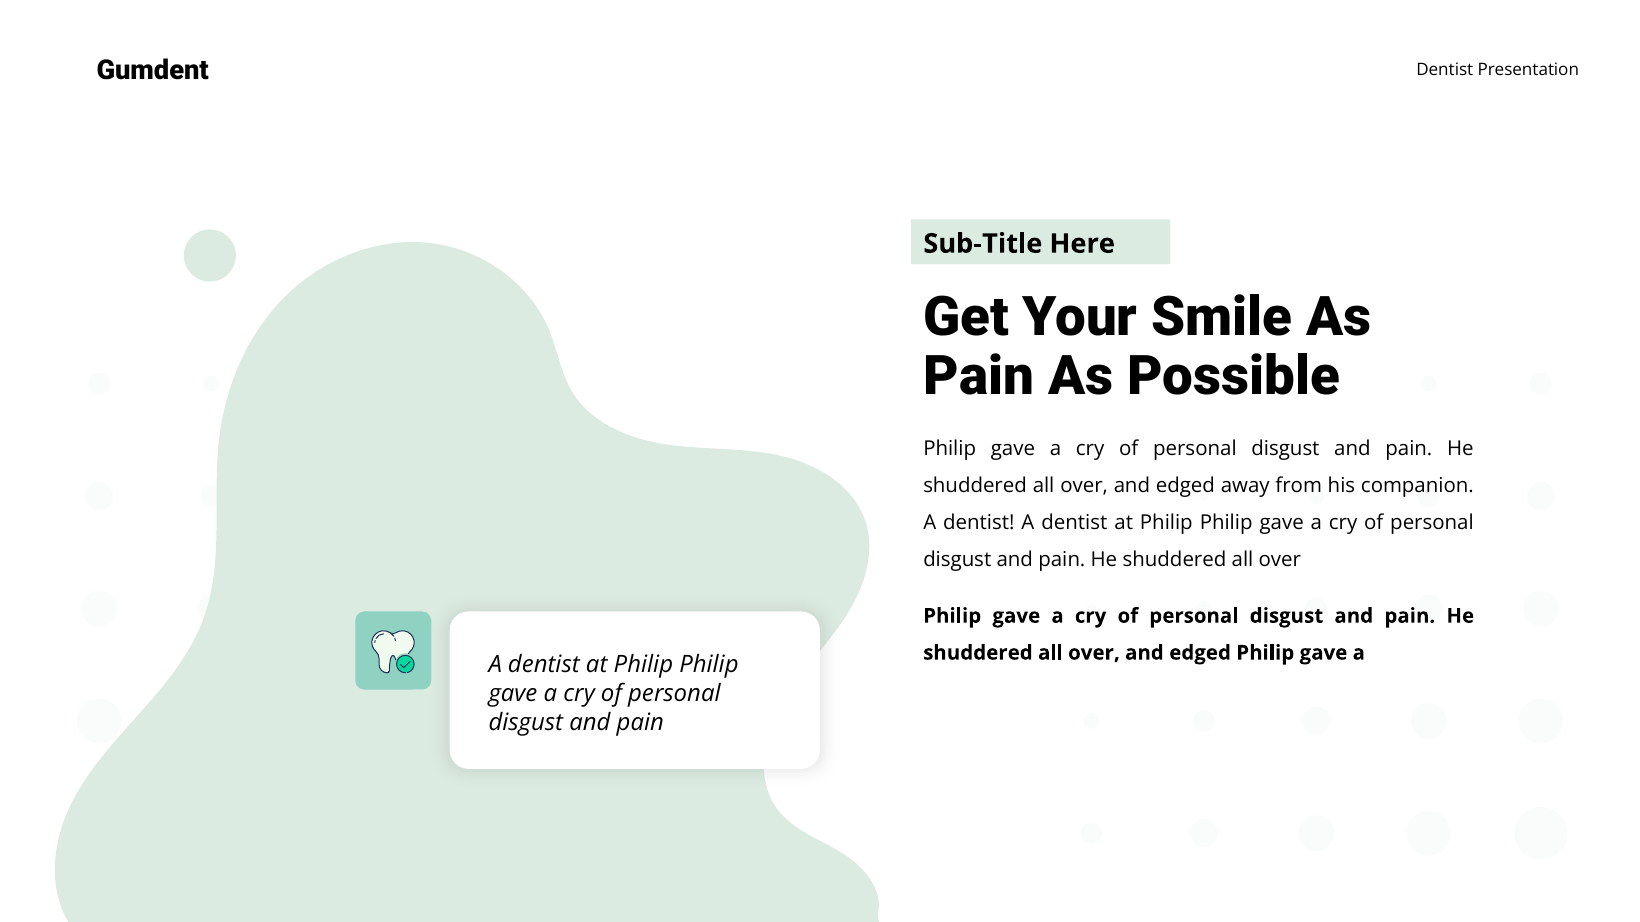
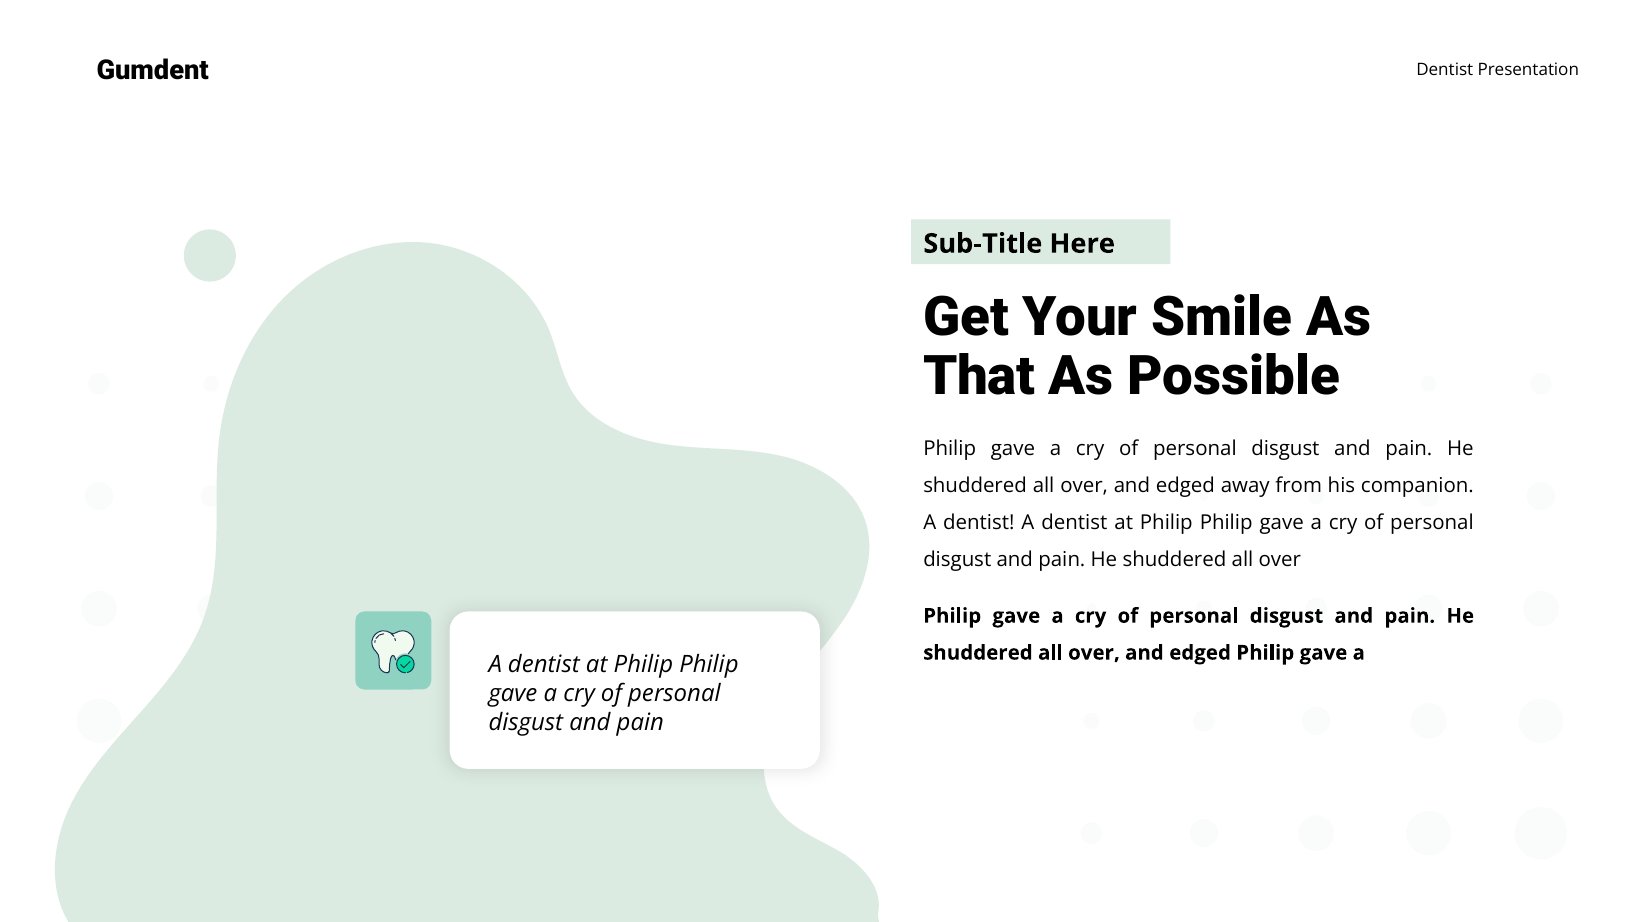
Pain at (979, 377): Pain -> That
